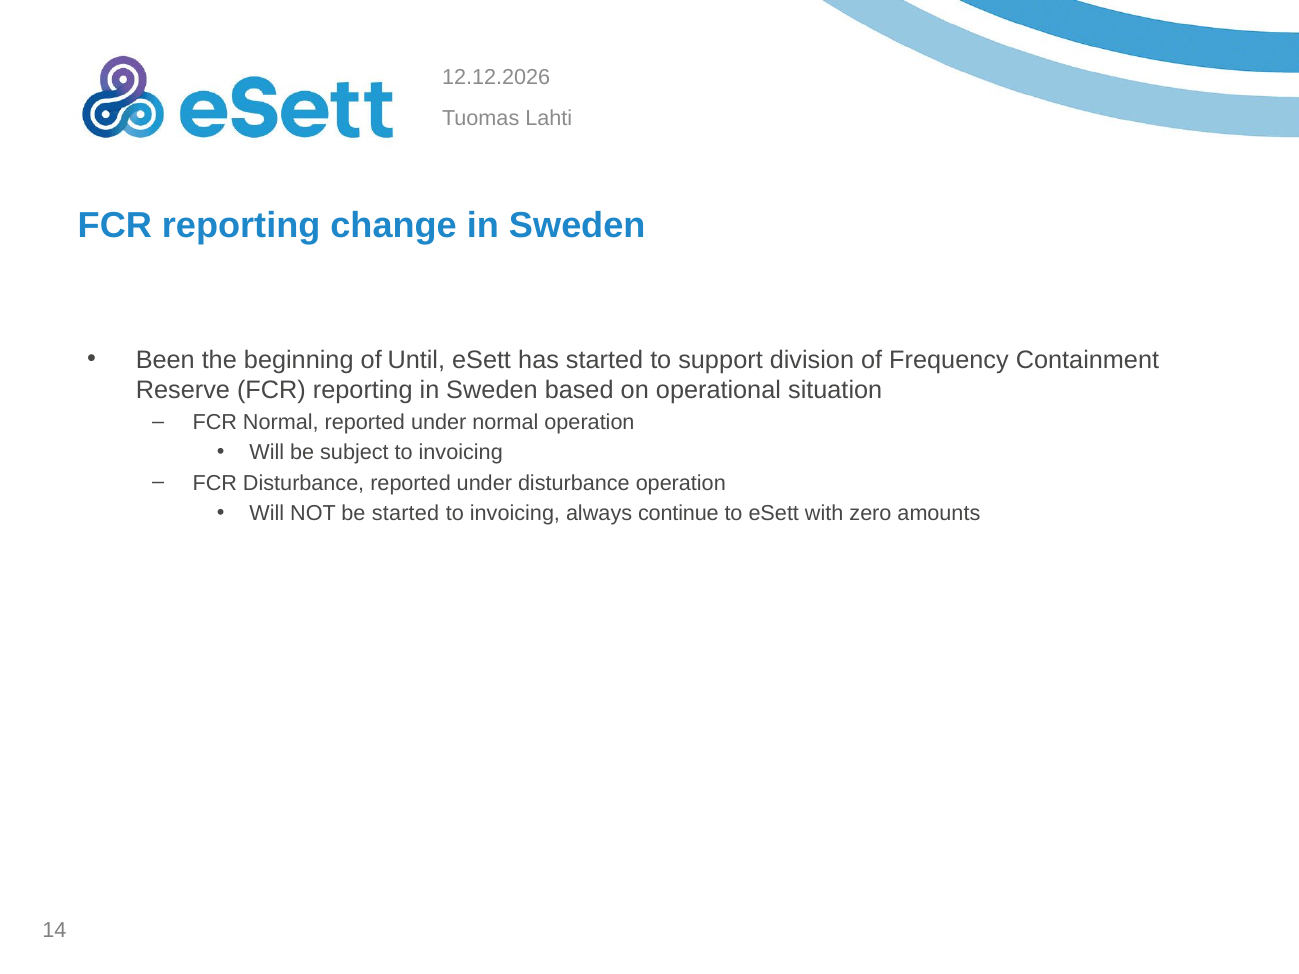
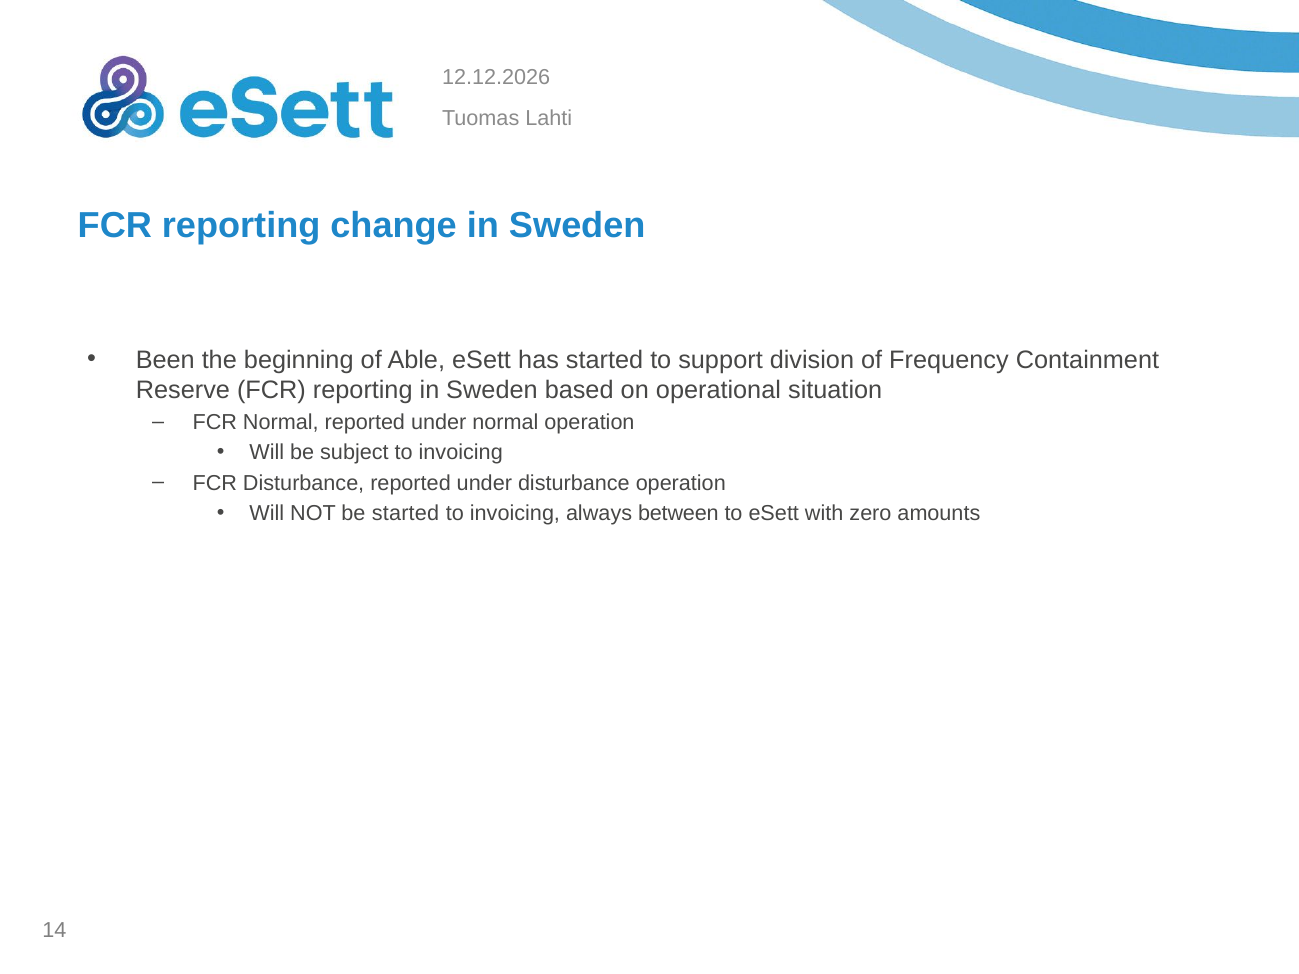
Until: Until -> Able
continue: continue -> between
